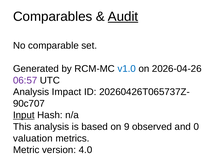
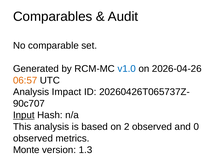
Audit underline: present -> none
06:57 colour: purple -> orange
9: 9 -> 2
valuation at (33, 139): valuation -> observed
Metric: Metric -> Monte
4.0: 4.0 -> 1.3
